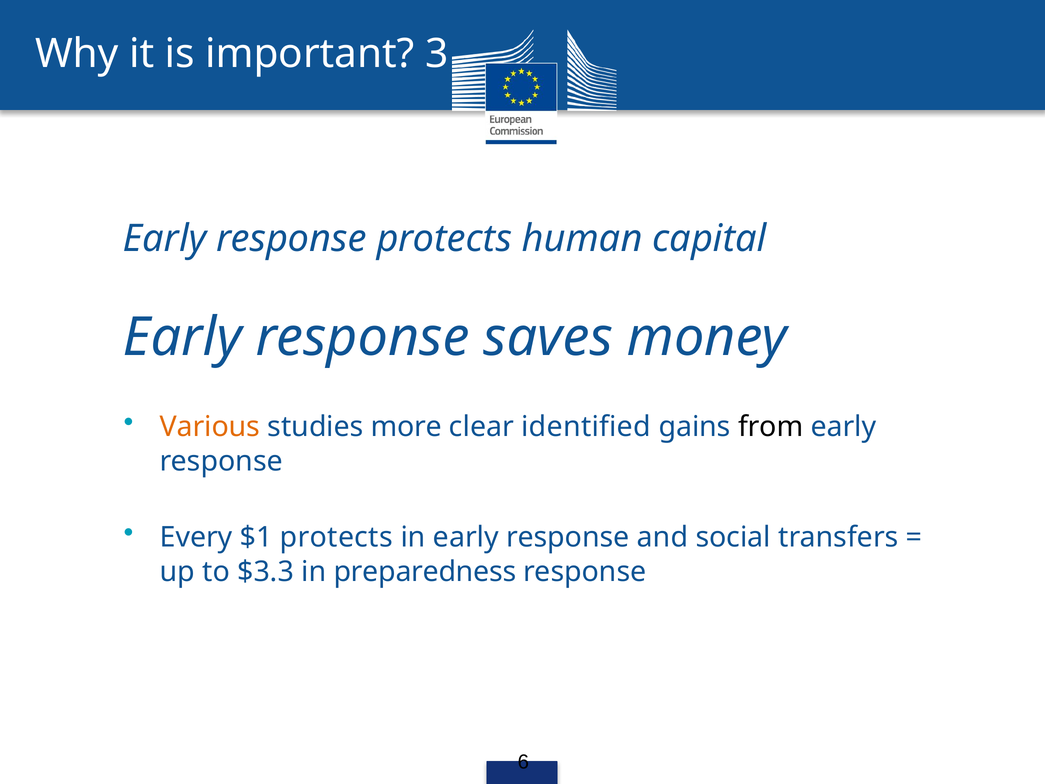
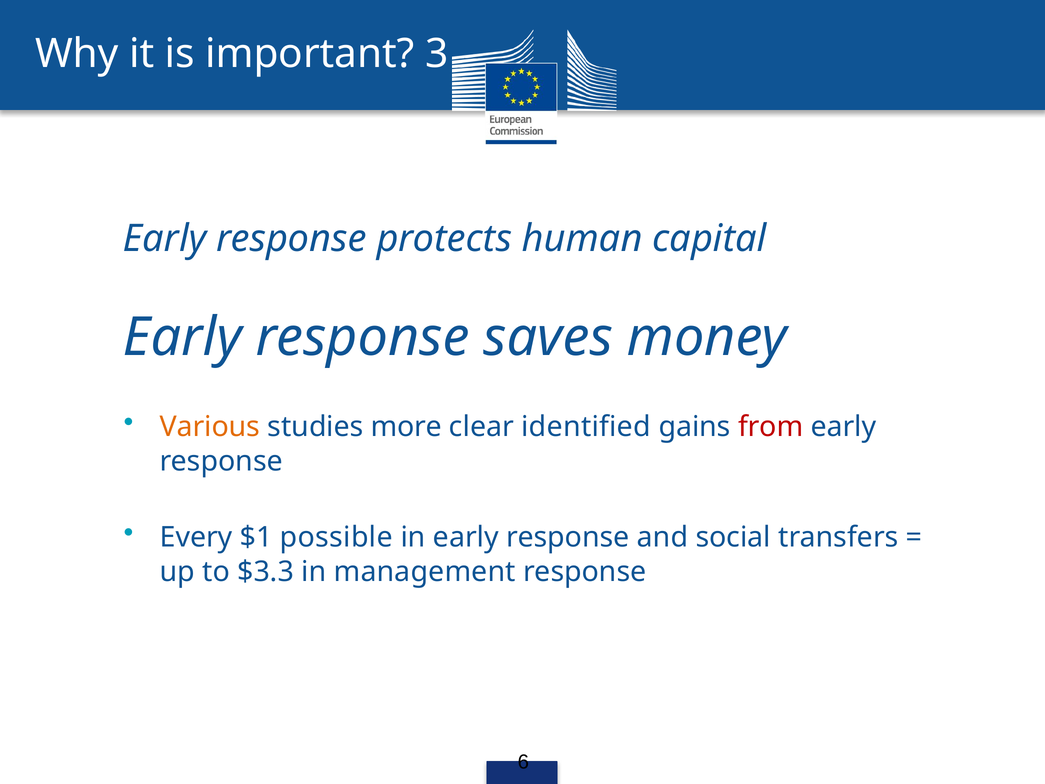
from colour: black -> red
$1 protects: protects -> possible
preparedness: preparedness -> management
